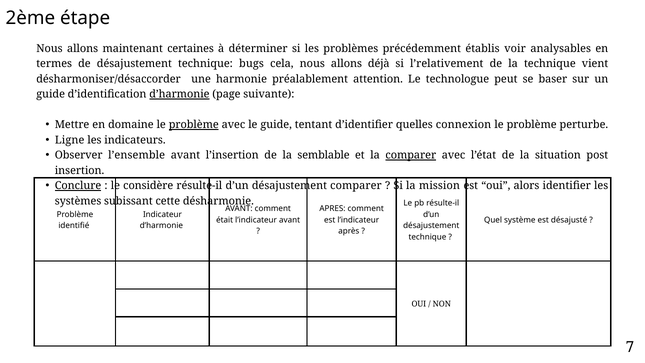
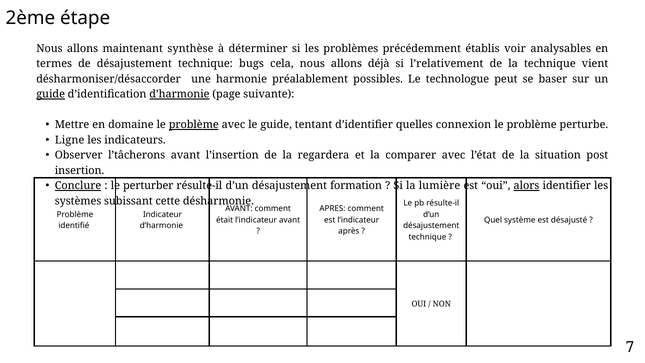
certaines: certaines -> synthèse
attention: attention -> possibles
guide at (51, 94) underline: none -> present
l’ensemble: l’ensemble -> l’tâcherons
semblable: semblable -> regardera
comparer at (411, 155) underline: present -> none
considère: considère -> perturber
désajustement comparer: comparer -> formation
mission: mission -> lumière
alors underline: none -> present
